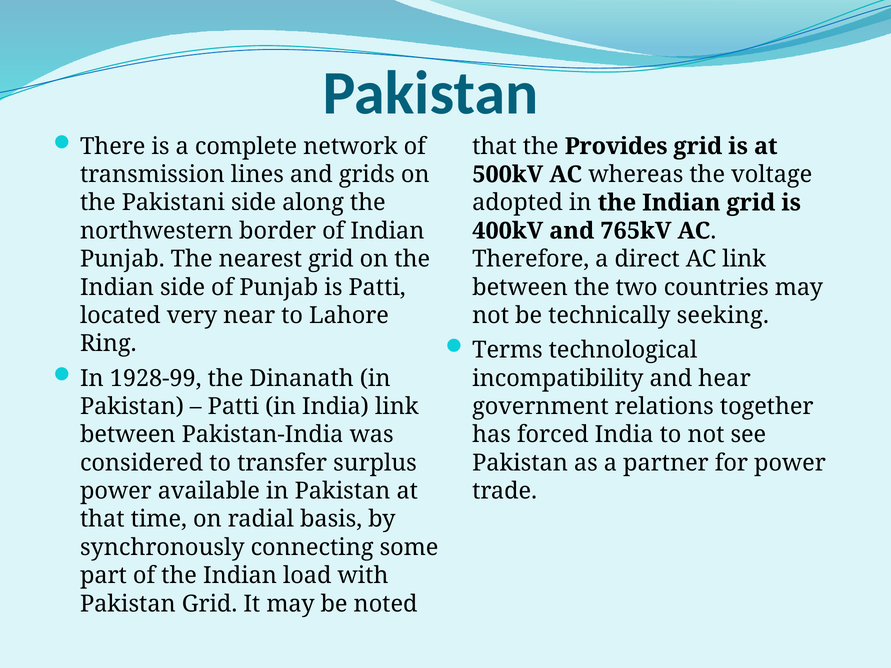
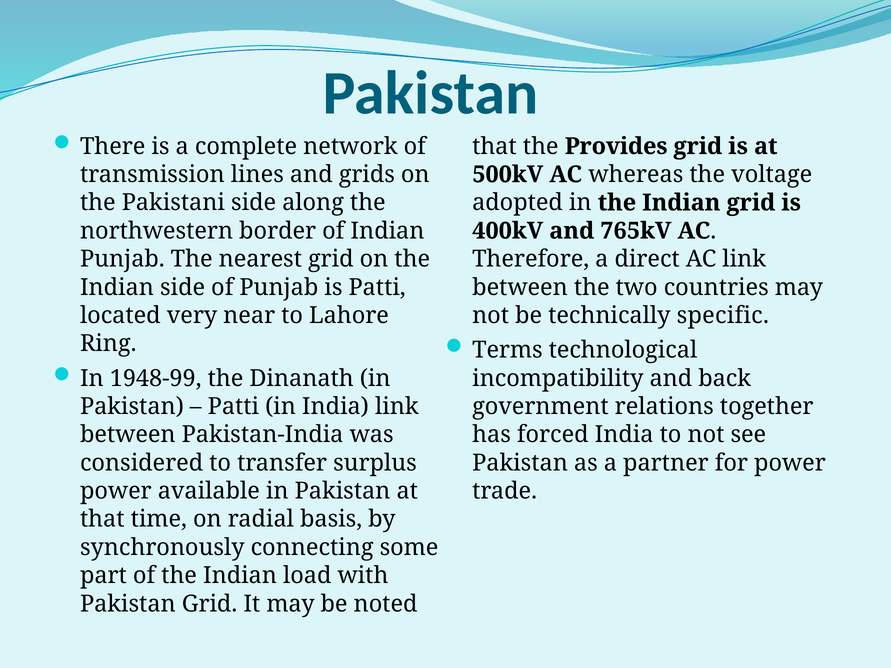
seeking: seeking -> specific
1928-99: 1928-99 -> 1948-99
hear: hear -> back
